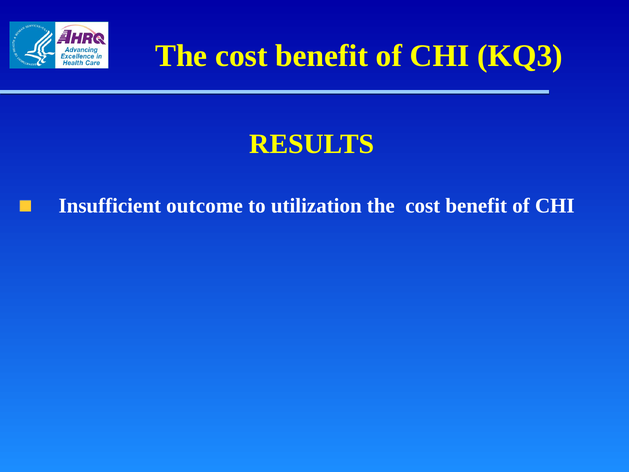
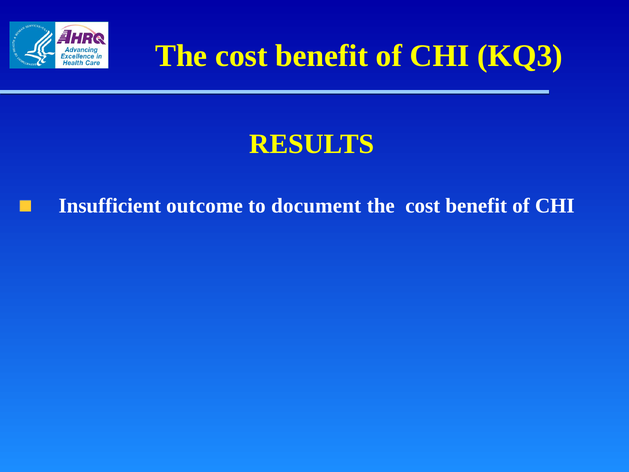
utilization: utilization -> document
